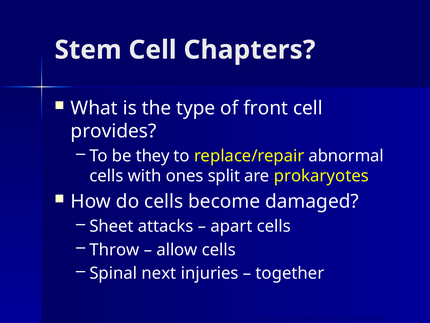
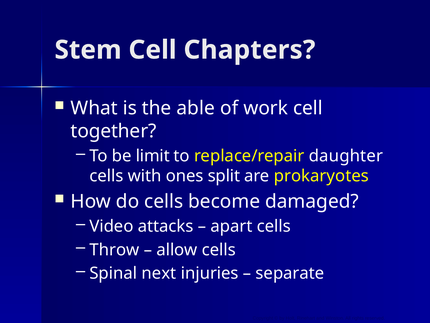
type: type -> able
front: front -> work
provides: provides -> together
they: they -> limit
abnormal: abnormal -> daughter
Sheet: Sheet -> Video
together: together -> separate
